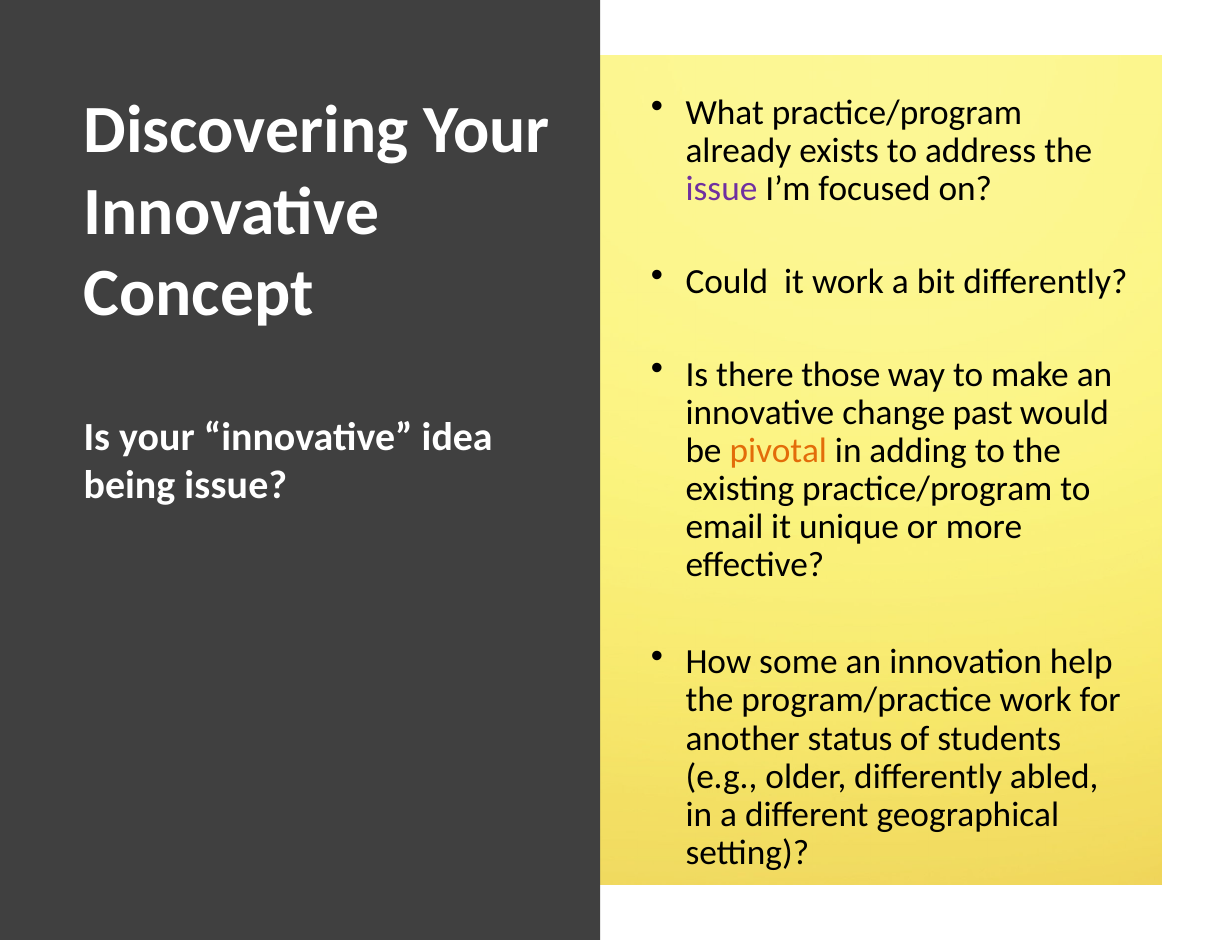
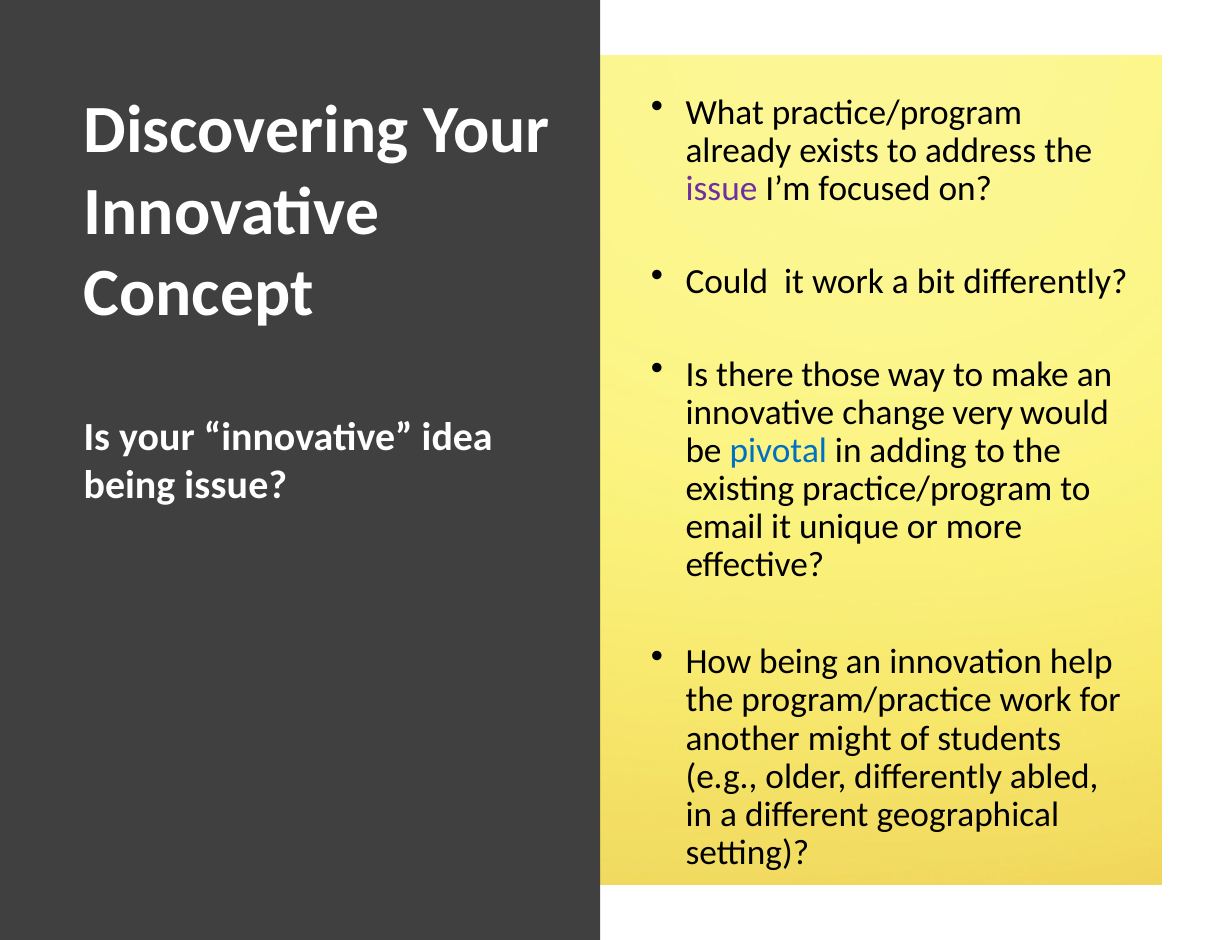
past: past -> very
pivotal colour: orange -> blue
How some: some -> being
status: status -> might
